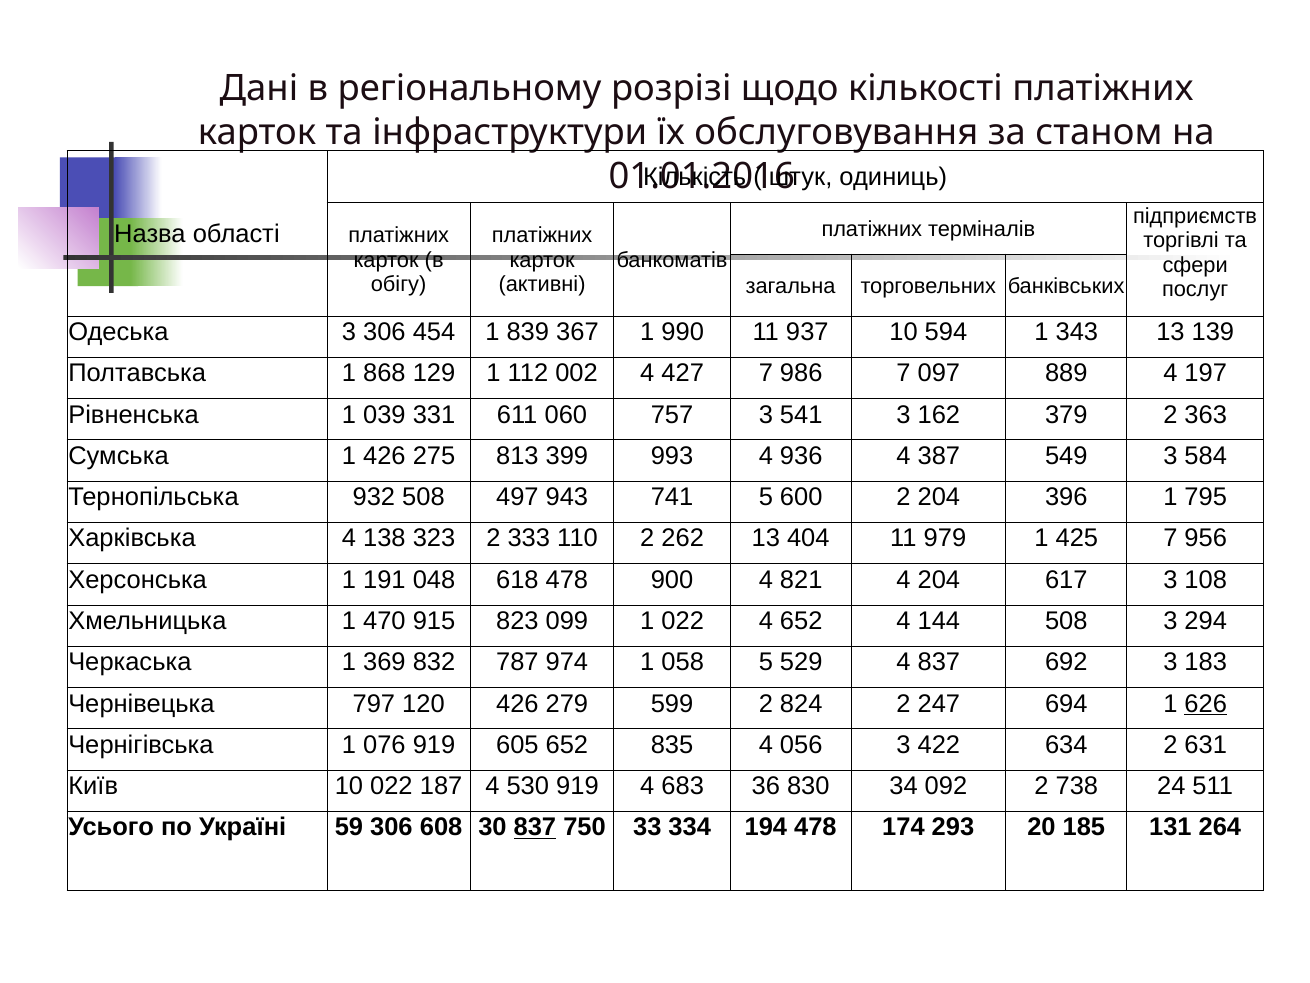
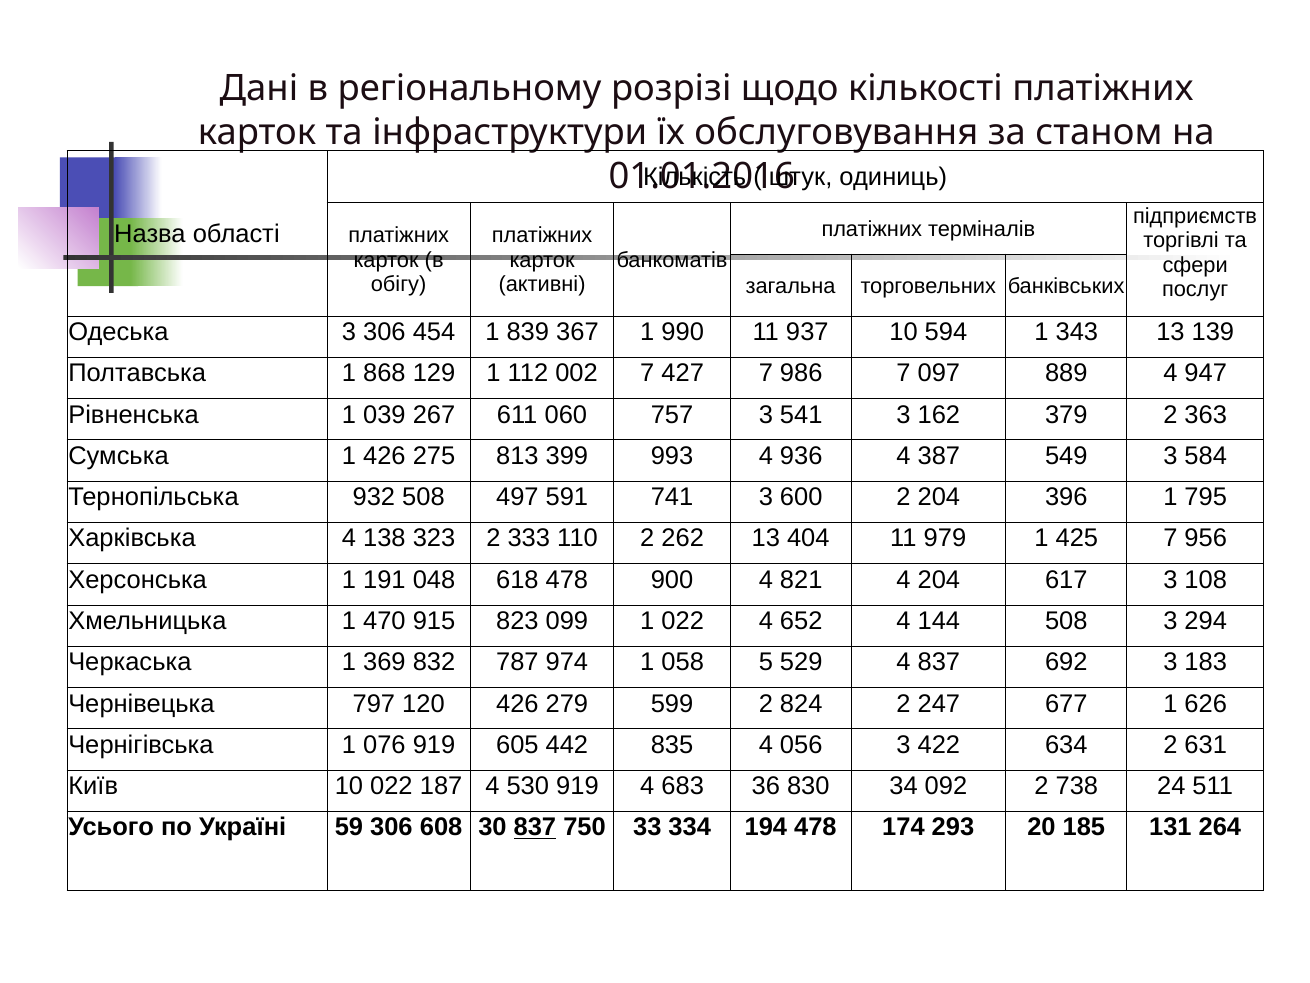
002 4: 4 -> 7
197: 197 -> 947
331: 331 -> 267
943: 943 -> 591
741 5: 5 -> 3
694: 694 -> 677
626 underline: present -> none
605 652: 652 -> 442
